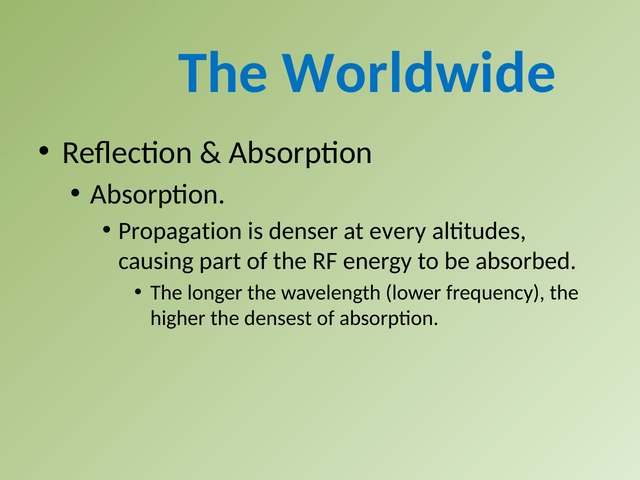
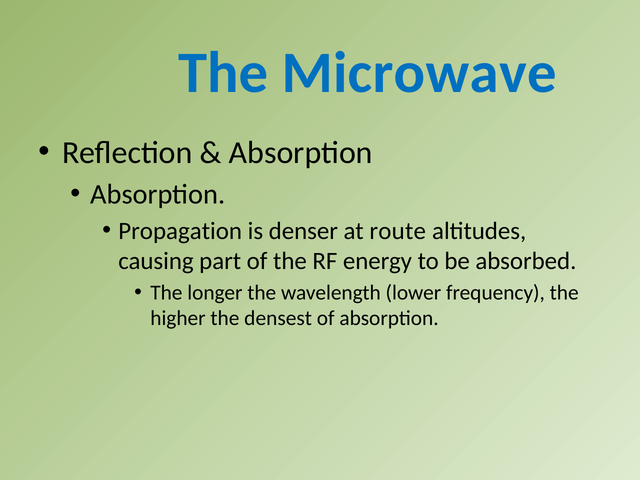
Worldwide: Worldwide -> Microwave
every: every -> route
